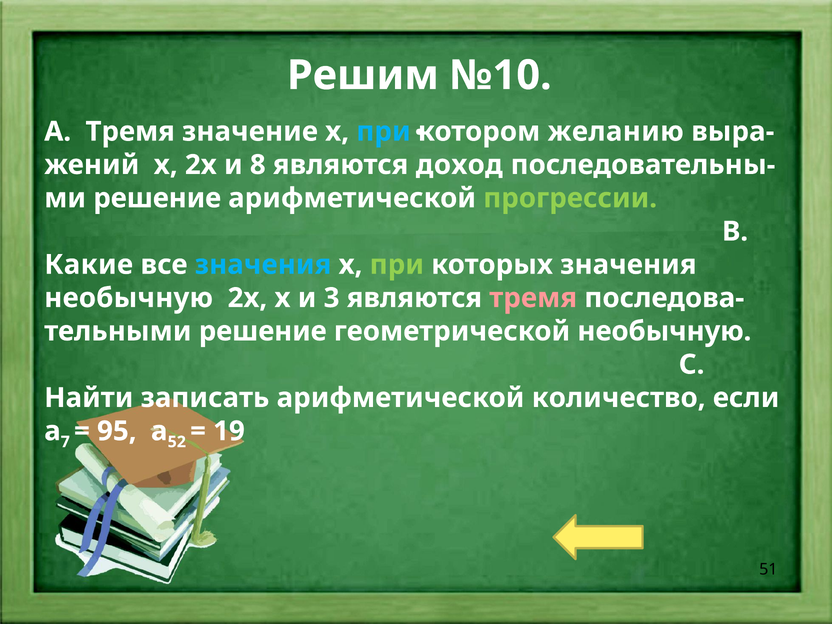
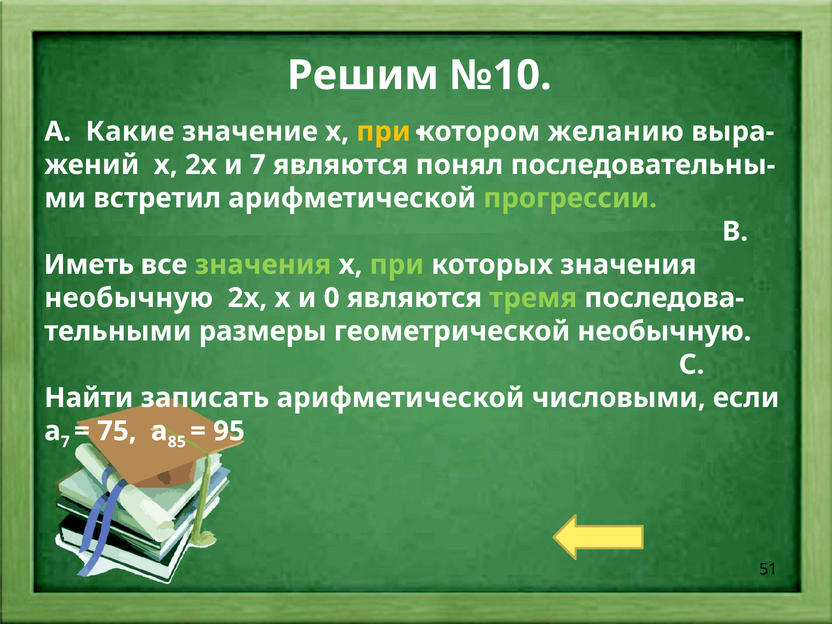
А Тремя: Тремя -> Какие
при at (383, 132) colour: light blue -> yellow
и 8: 8 -> 7
доход: доход -> понял
решение at (157, 198): решение -> встретил
Какие: Какие -> Иметь
значения at (263, 265) colour: light blue -> light green
3: 3 -> 0
тремя at (533, 298) colour: pink -> light green
решение at (263, 331): решение -> размеры
количество: количество -> числовыми
95: 95 -> 75
52: 52 -> 85
19: 19 -> 95
